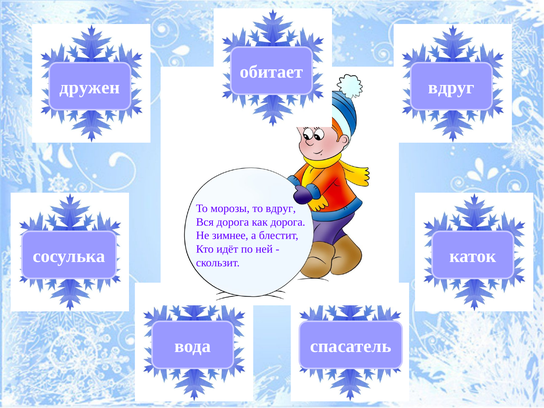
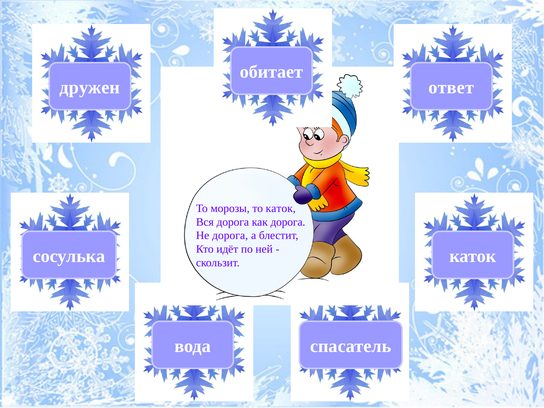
вдруг at (451, 87): вдруг -> ответ
то вдруг: вдруг -> каток
Не зимнее: зимнее -> дорога
